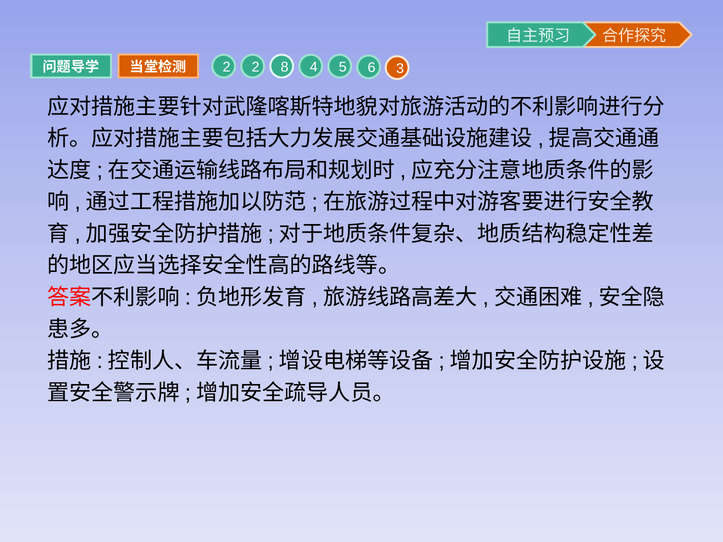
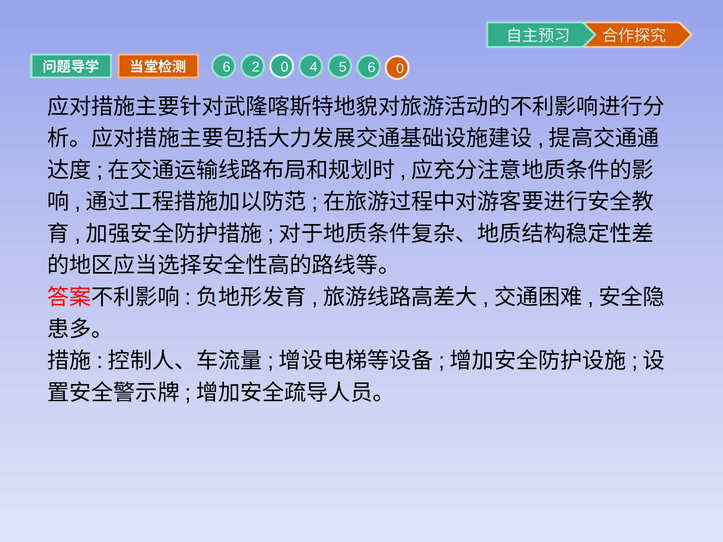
2 at (227, 67): 2 -> 6
2 8: 8 -> 0
5 3: 3 -> 0
